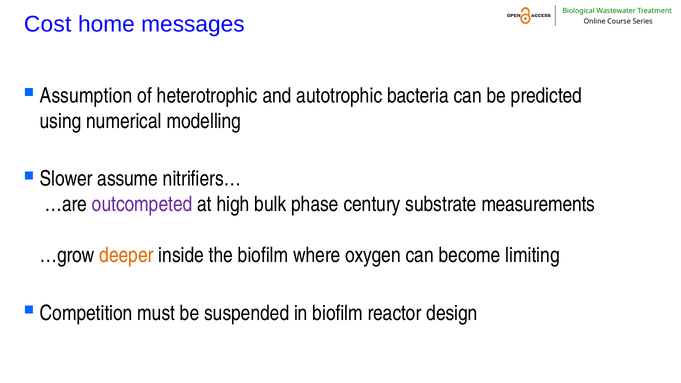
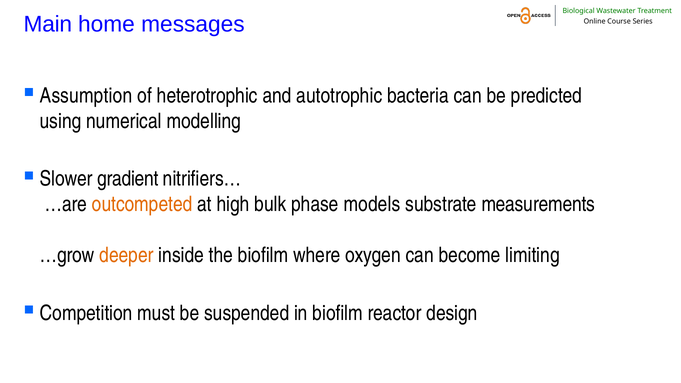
Cost: Cost -> Main
assume: assume -> gradient
outcompeted colour: purple -> orange
century: century -> models
